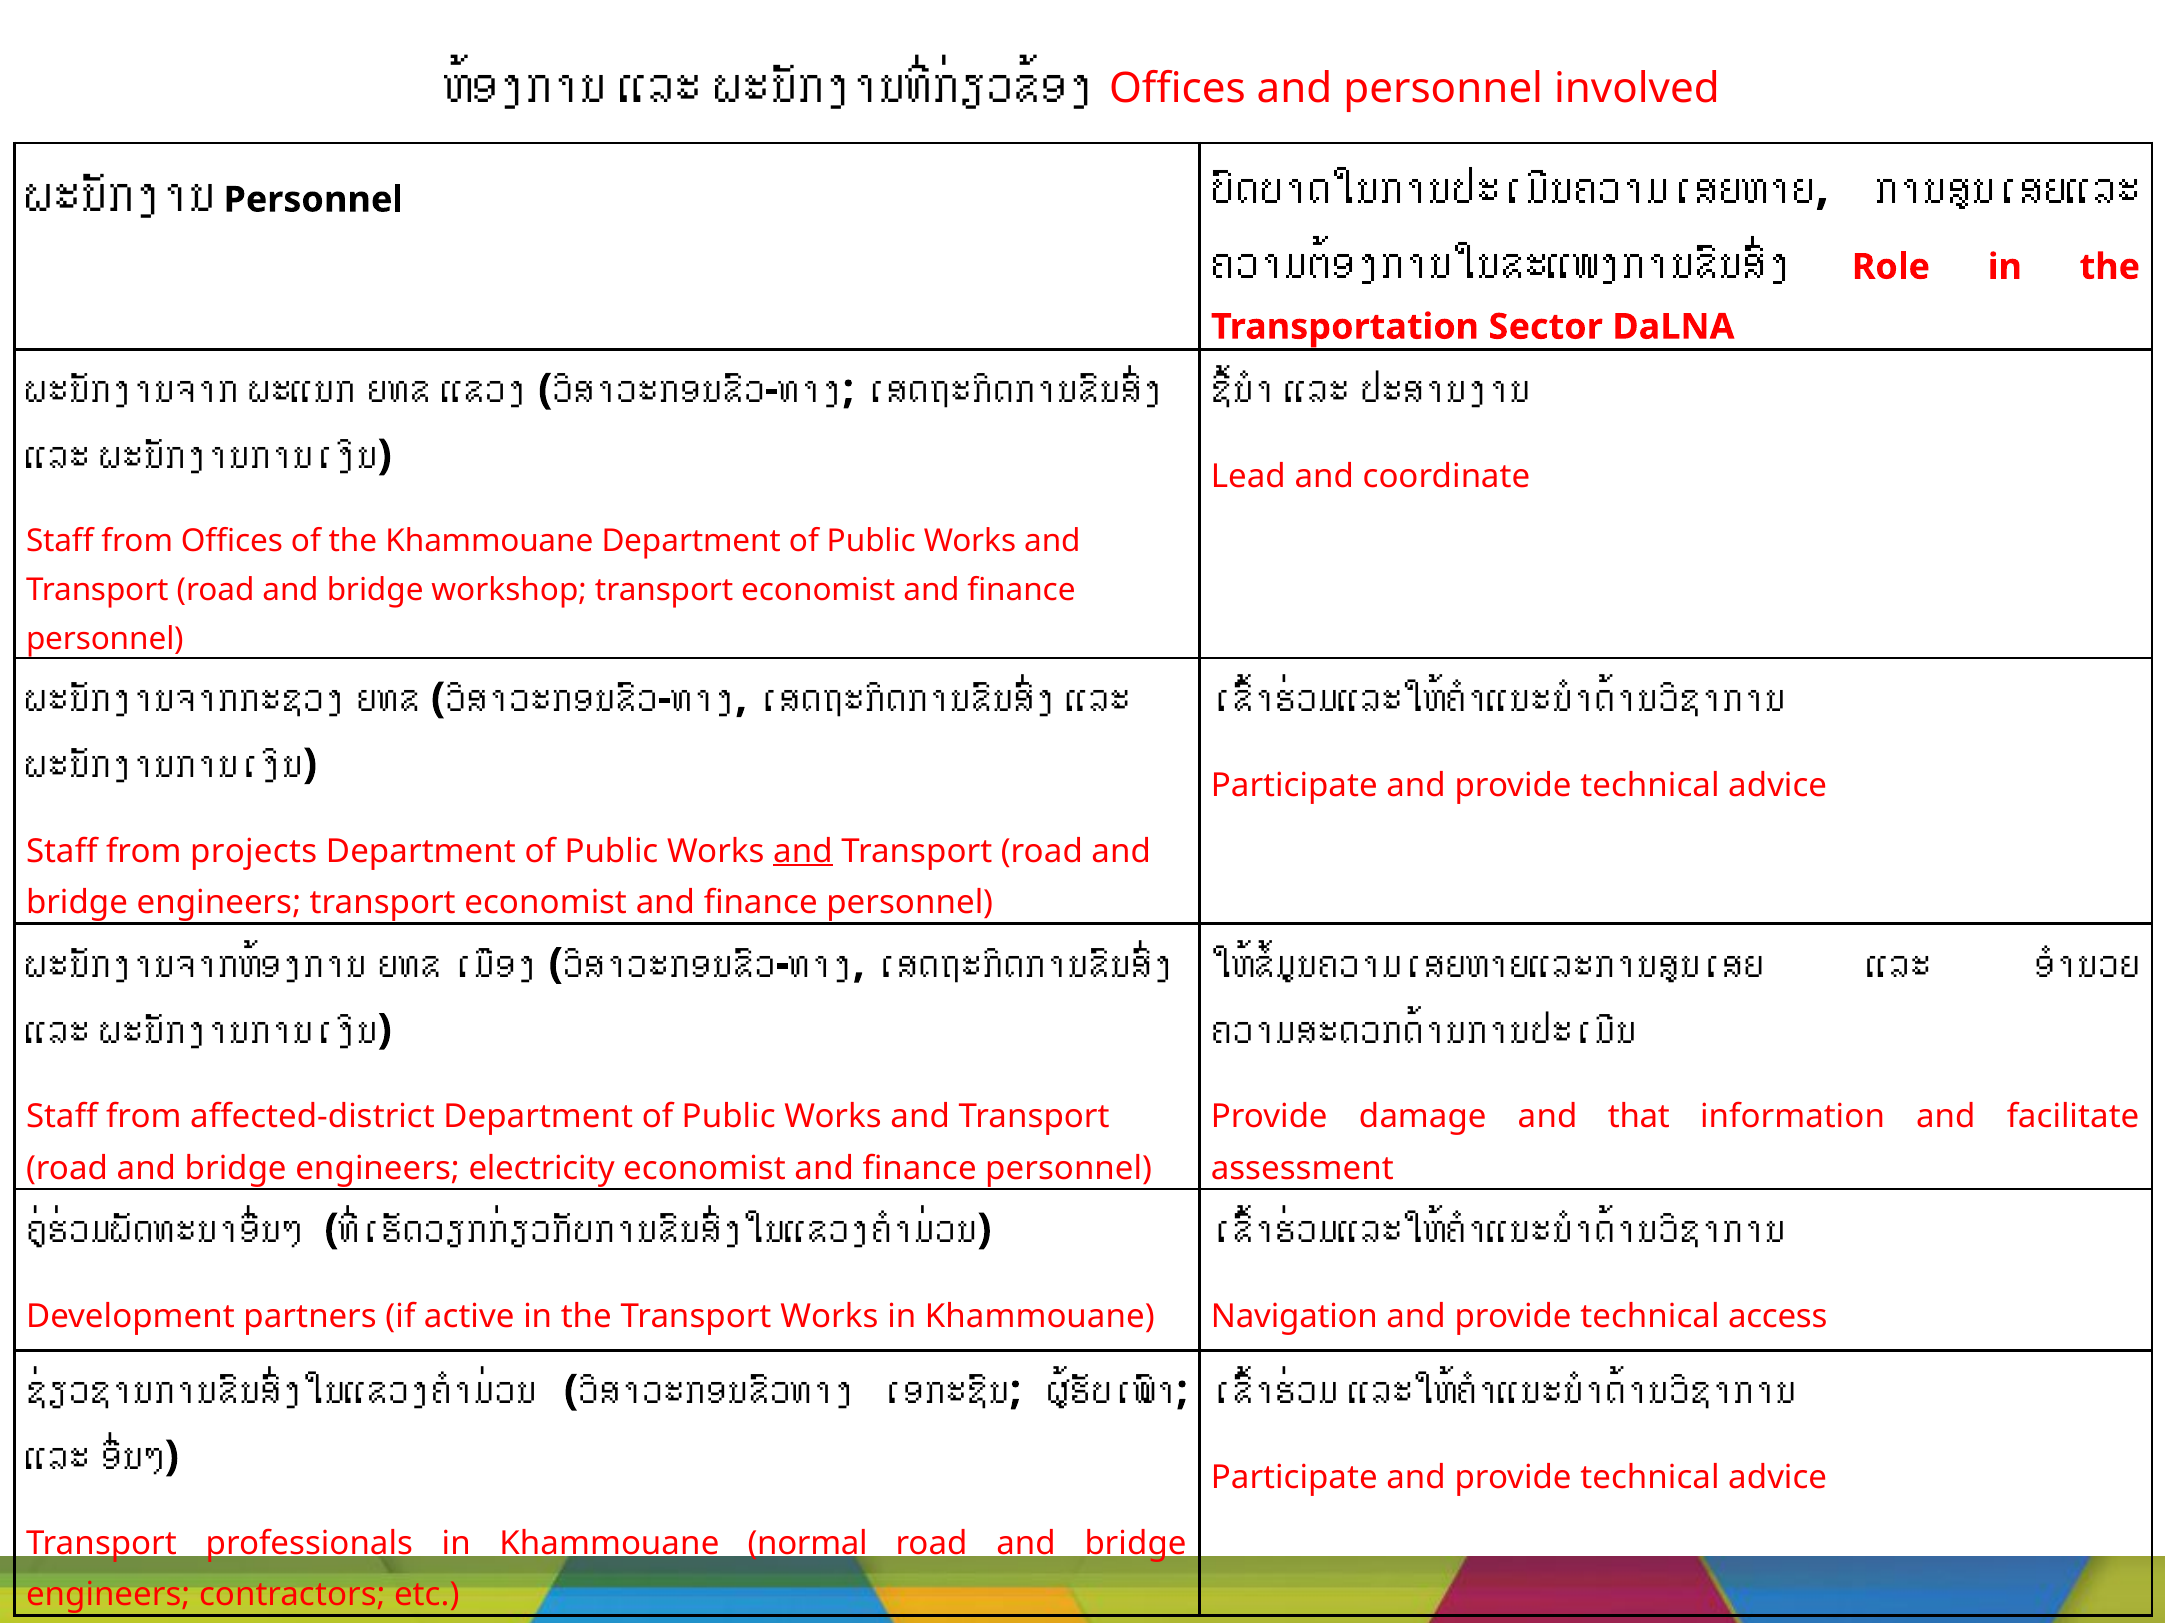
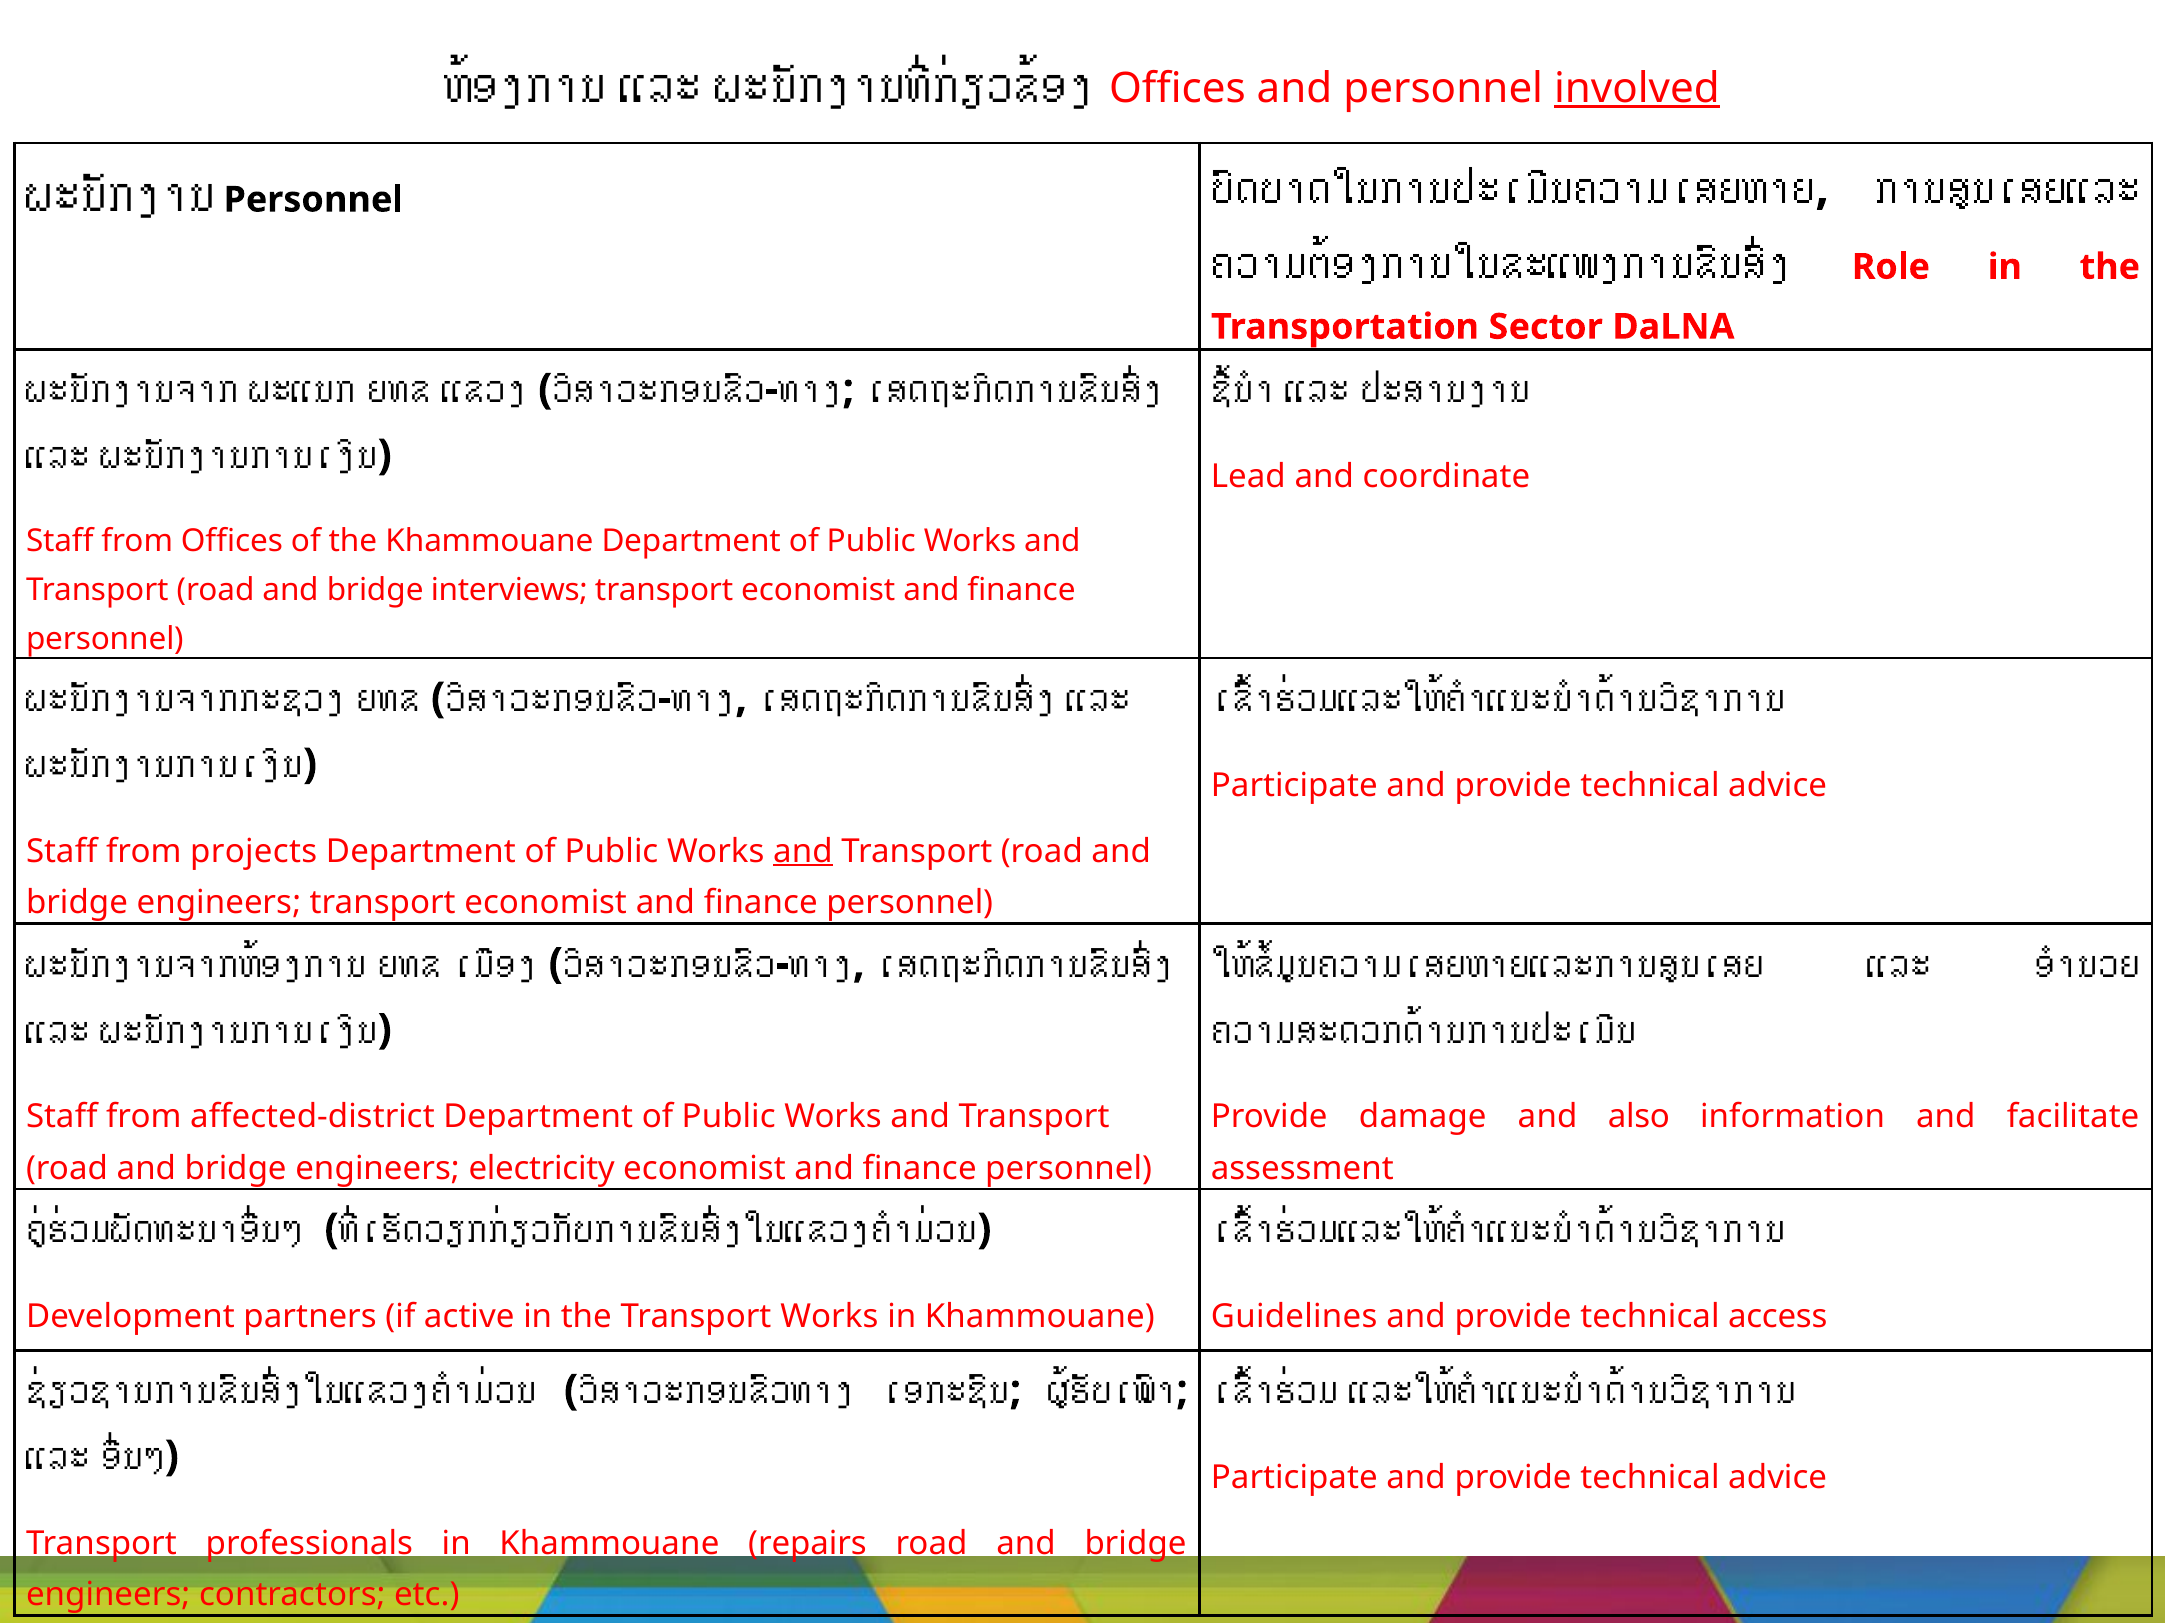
involved underline: none -> present
workshop: workshop -> interviews
that: that -> also
Navigation: Navigation -> Guidelines
normal: normal -> repairs
